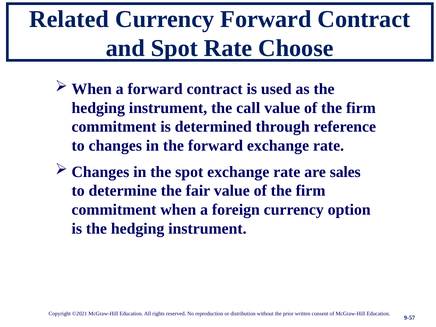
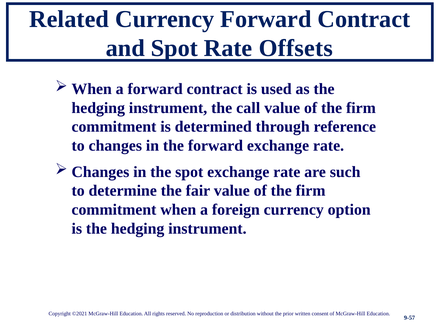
Choose: Choose -> Offsets
sales: sales -> such
